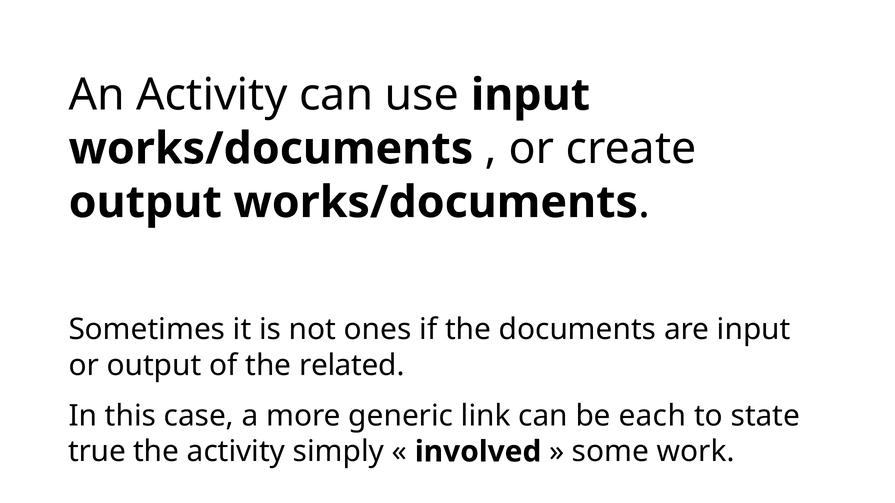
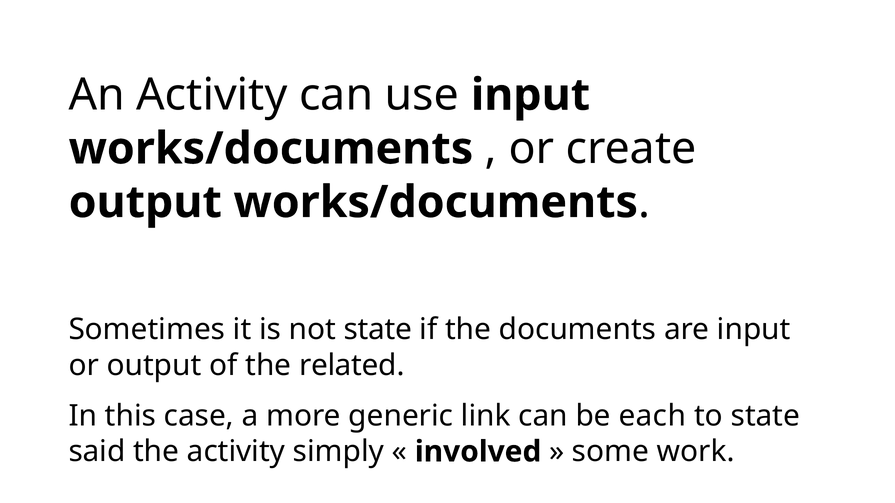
not ones: ones -> state
true: true -> said
